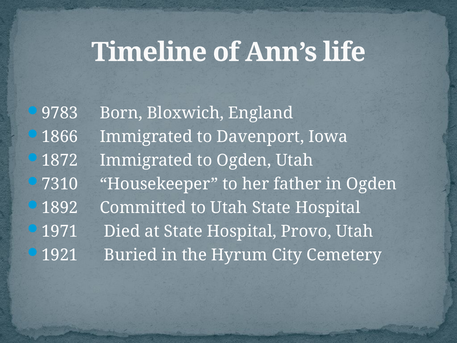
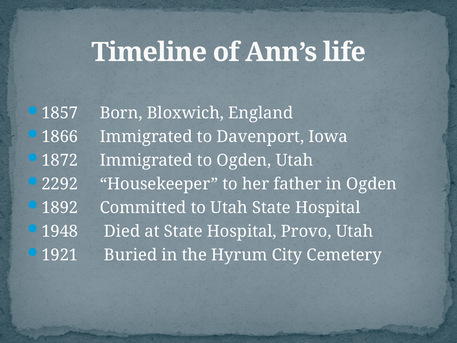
9783: 9783 -> 1857
7310: 7310 -> 2292
1971: 1971 -> 1948
